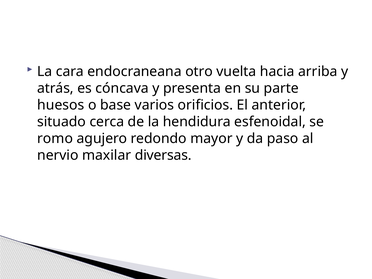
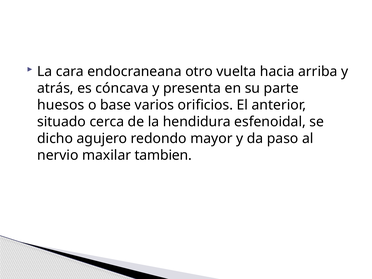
romo: romo -> dicho
diversas: diversas -> tambien
